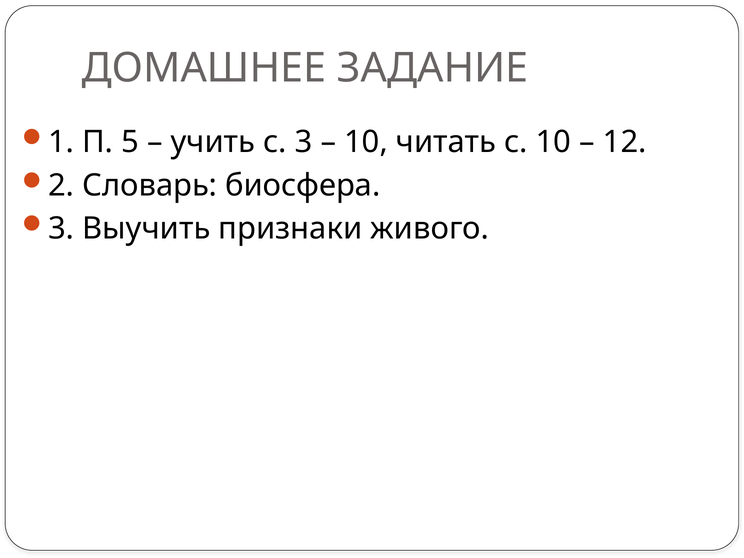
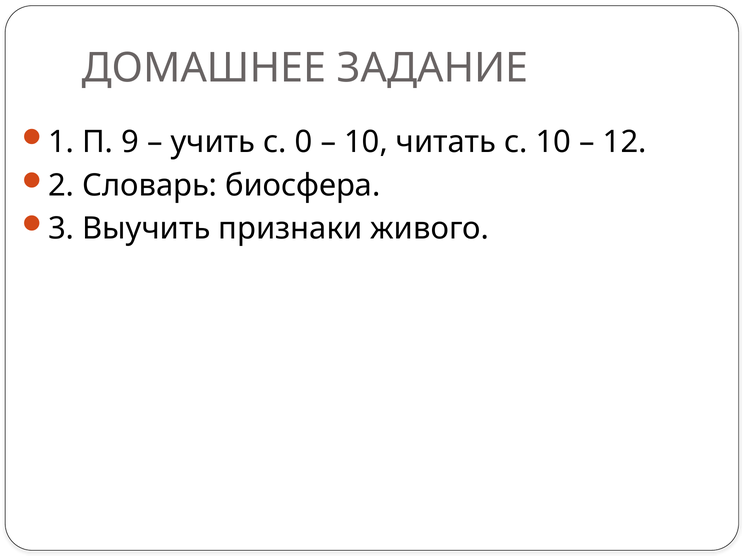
5: 5 -> 9
с 3: 3 -> 0
